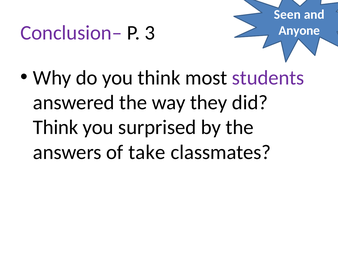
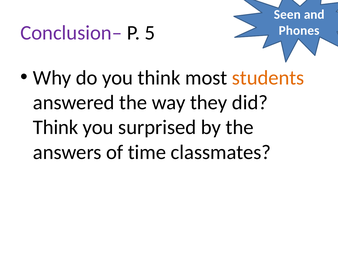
3: 3 -> 5
Anyone: Anyone -> Phones
students colour: purple -> orange
take: take -> time
